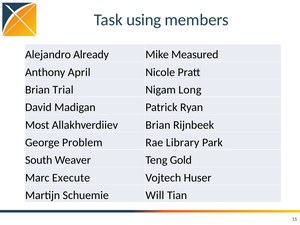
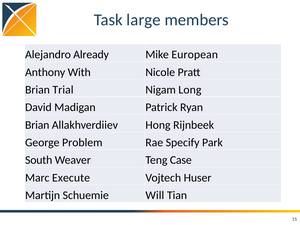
using: using -> large
Measured: Measured -> European
April: April -> With
Most at (37, 125): Most -> Brian
Allakhverdiiev Brian: Brian -> Hong
Library: Library -> Specify
Gold: Gold -> Case
